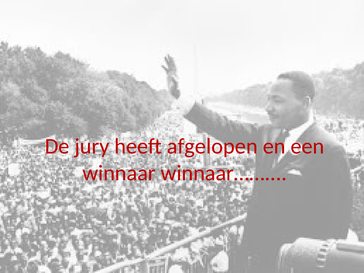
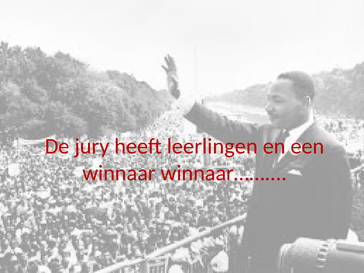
afgelopen: afgelopen -> leerlingen
